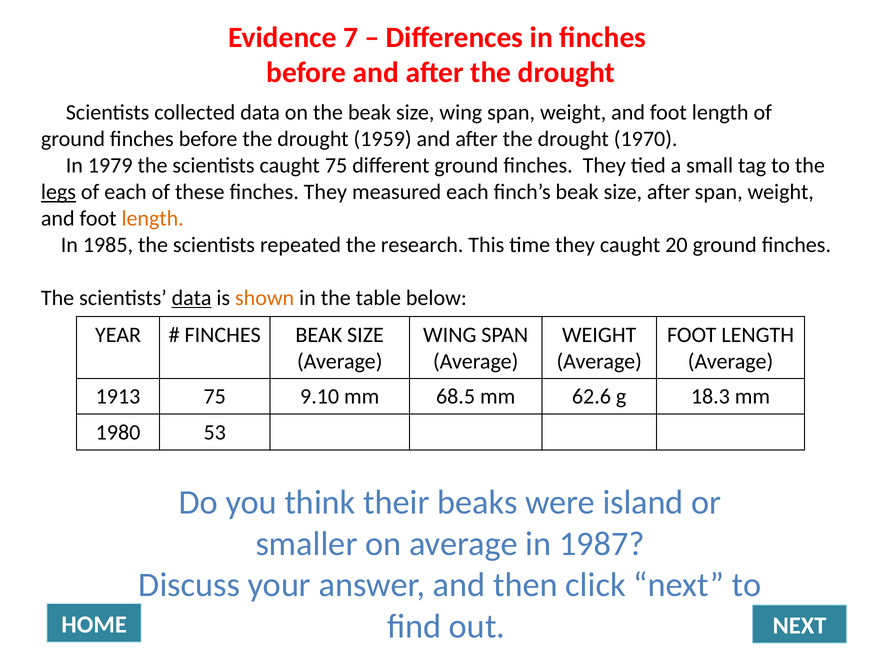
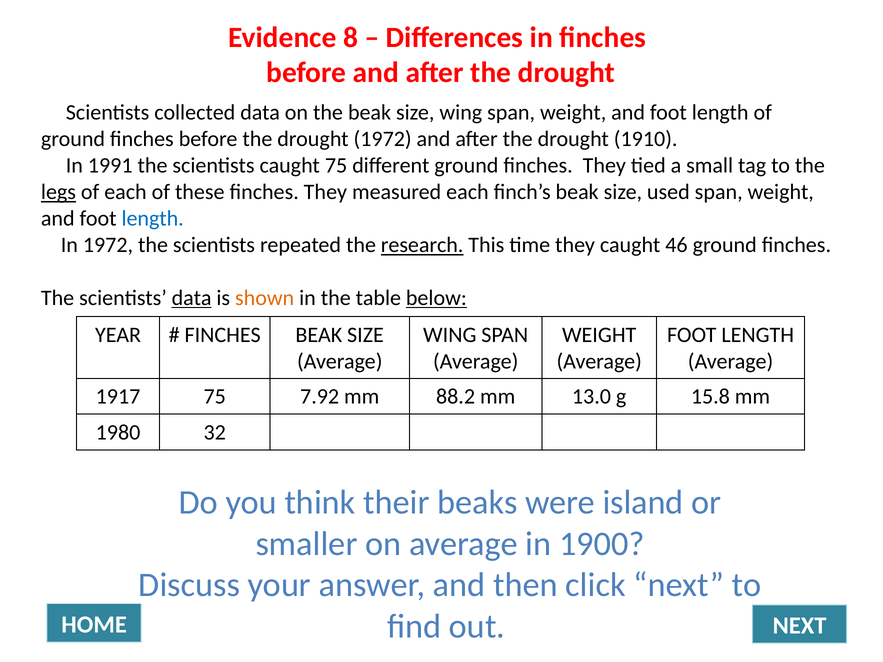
7: 7 -> 8
drought 1959: 1959 -> 1972
1970: 1970 -> 1910
1979: 1979 -> 1991
size after: after -> used
length at (153, 219) colour: orange -> blue
In 1985: 1985 -> 1972
research underline: none -> present
20: 20 -> 46
below underline: none -> present
1913: 1913 -> 1917
9.10: 9.10 -> 7.92
68.5: 68.5 -> 88.2
62.6: 62.6 -> 13.0
18.3: 18.3 -> 15.8
53: 53 -> 32
1987: 1987 -> 1900
